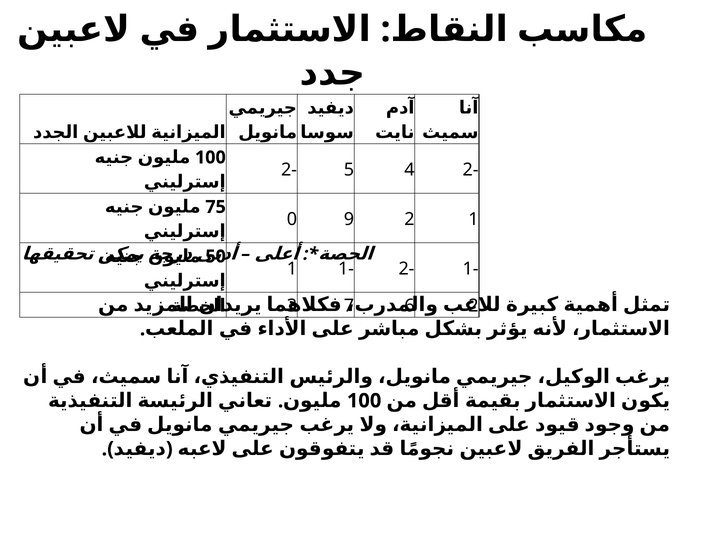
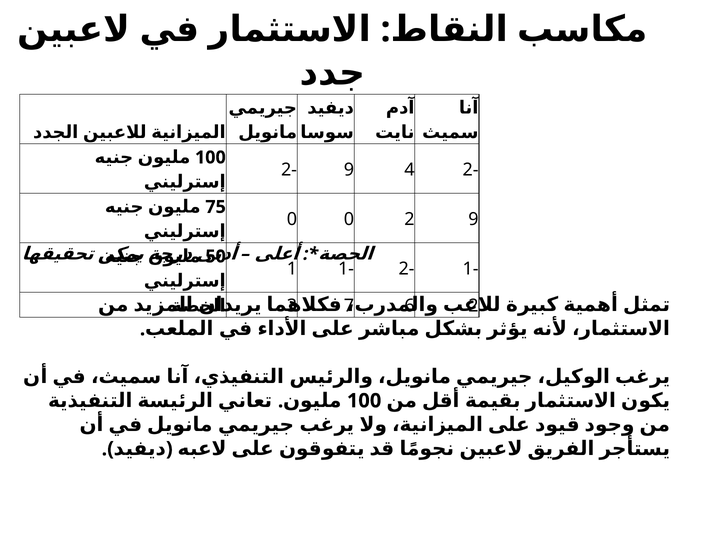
5 at (349, 170): 5 -> 9
0 9: 9 -> 0
1 at (473, 219): 1 -> 9
